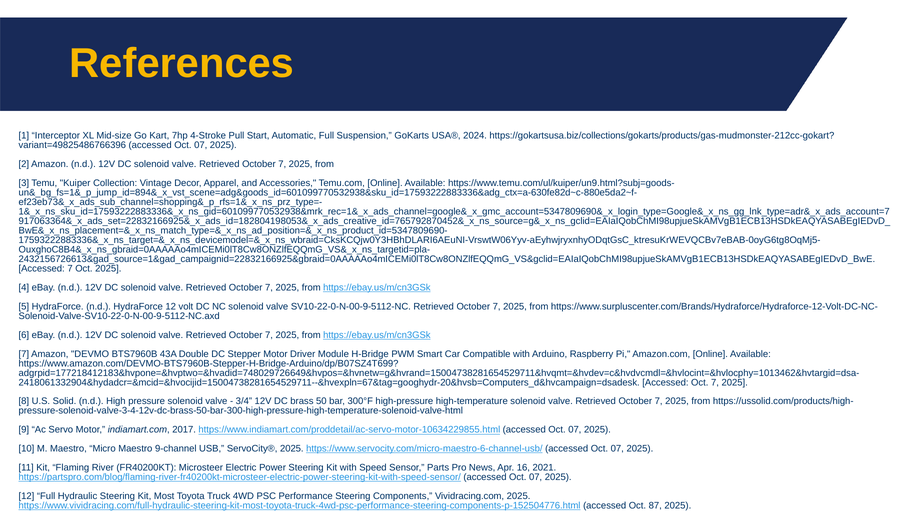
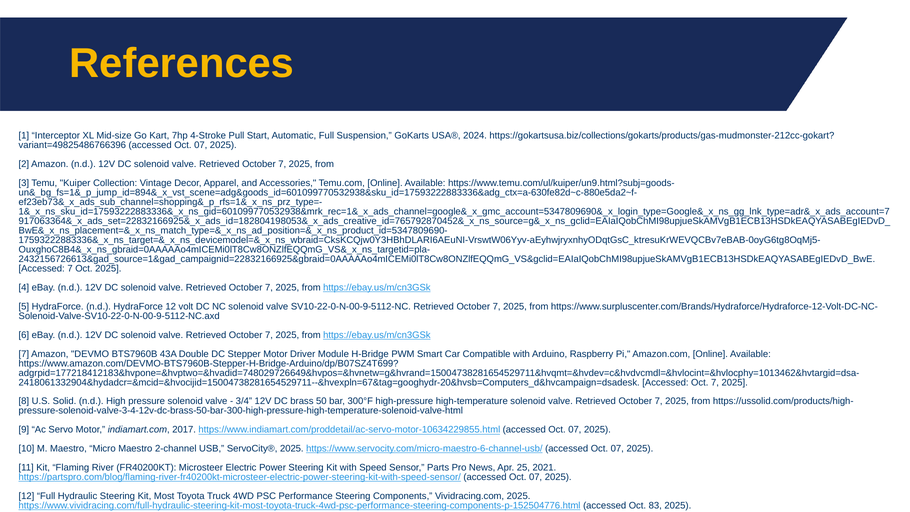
9-channel: 9-channel -> 2-channel
16: 16 -> 25
87: 87 -> 83
